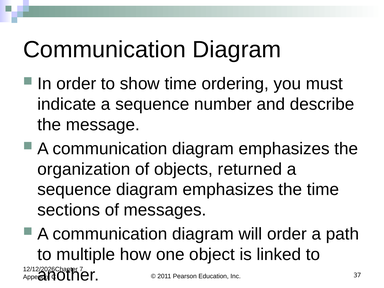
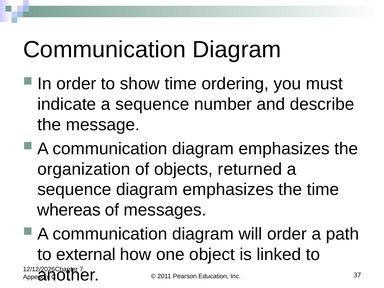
sections: sections -> whereas
multiple: multiple -> external
